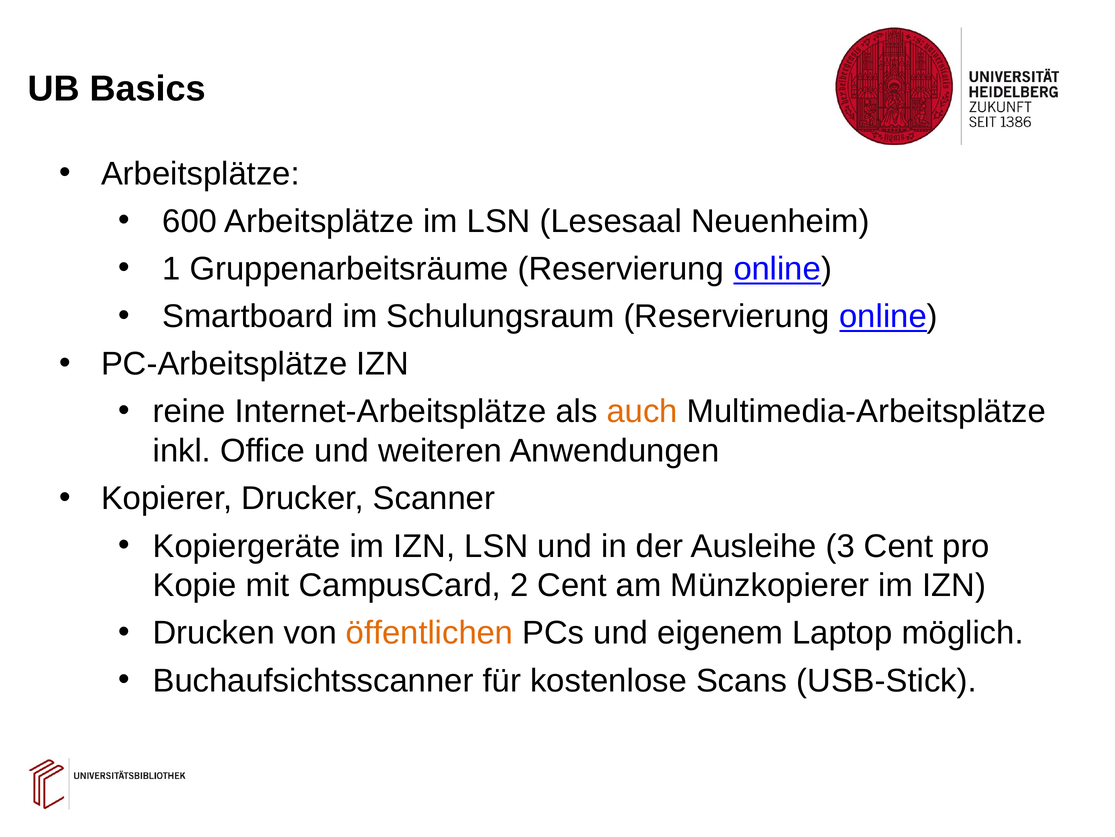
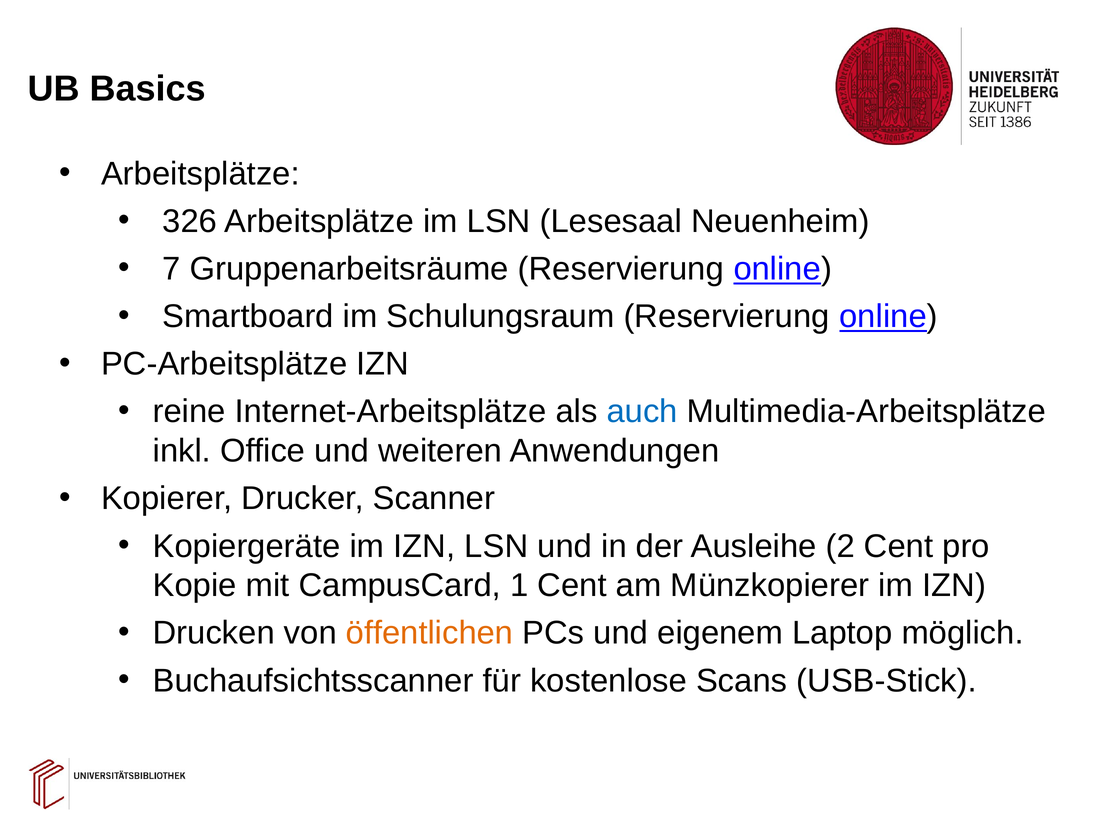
600: 600 -> 326
1: 1 -> 7
auch colour: orange -> blue
3: 3 -> 2
2: 2 -> 1
